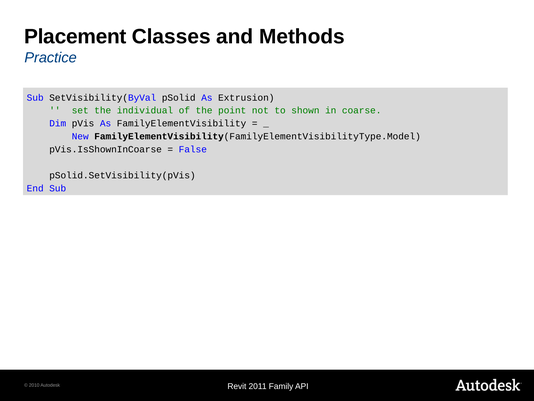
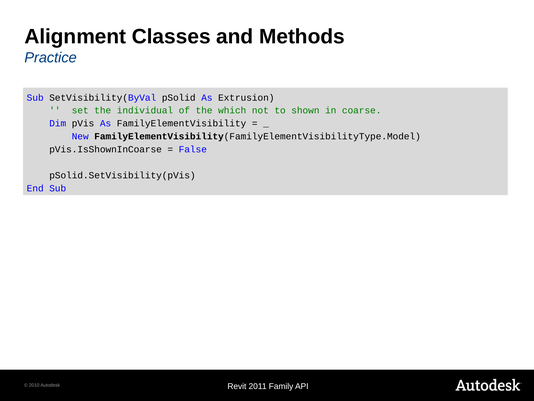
Placement: Placement -> Alignment
point: point -> which
